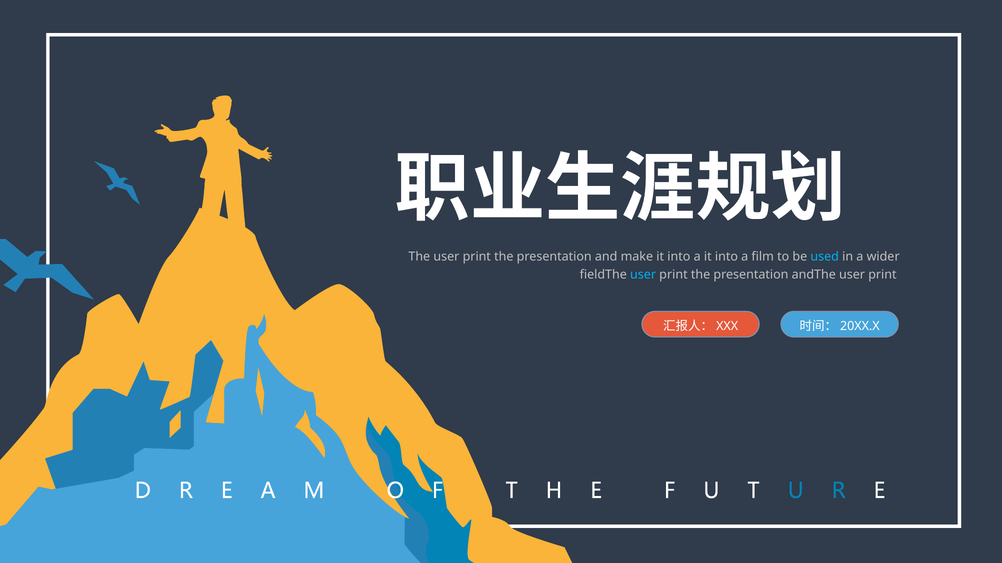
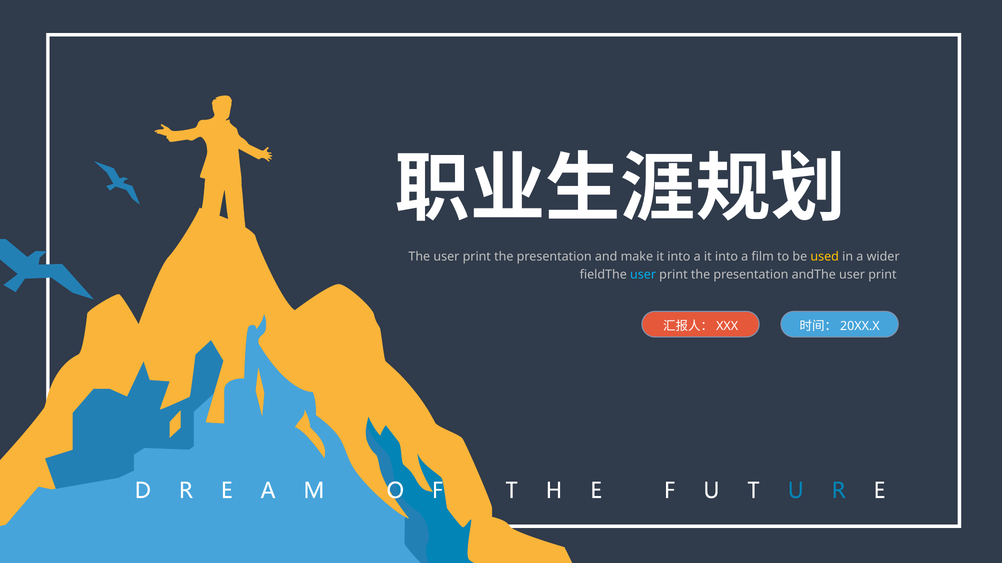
used colour: light blue -> yellow
